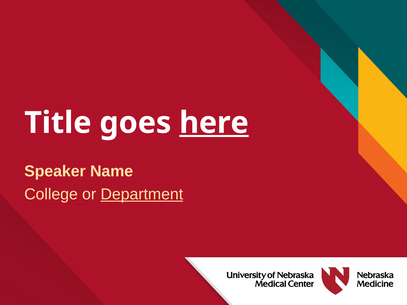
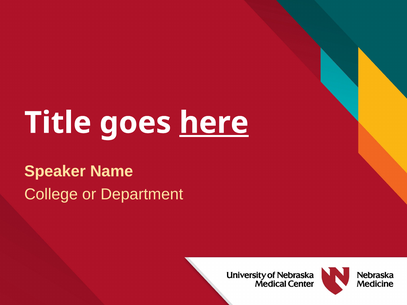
Department underline: present -> none
